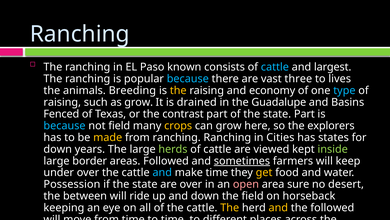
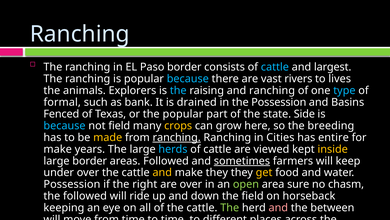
Paso known: known -> border
three: three -> rivers
Breeding: Breeding -> Explorers
the at (178, 90) colour: yellow -> light blue
and economy: economy -> ranching
raising at (62, 102): raising -> formal
as grow: grow -> bank
the Guadalupe: Guadalupe -> Possession
the contrast: contrast -> popular
state Part: Part -> Side
explorers: explorers -> breeding
ranching at (177, 137) underline: none -> present
states: states -> entire
down at (58, 149): down -> make
herds colour: light green -> light blue
inside colour: light green -> yellow
and at (162, 172) colour: light blue -> yellow
make time: time -> they
if the state: state -> right
open colour: pink -> light green
desert: desert -> chasm
the between: between -> followed
The at (230, 207) colour: yellow -> light green
and at (278, 207) colour: yellow -> pink
the followed: followed -> between
